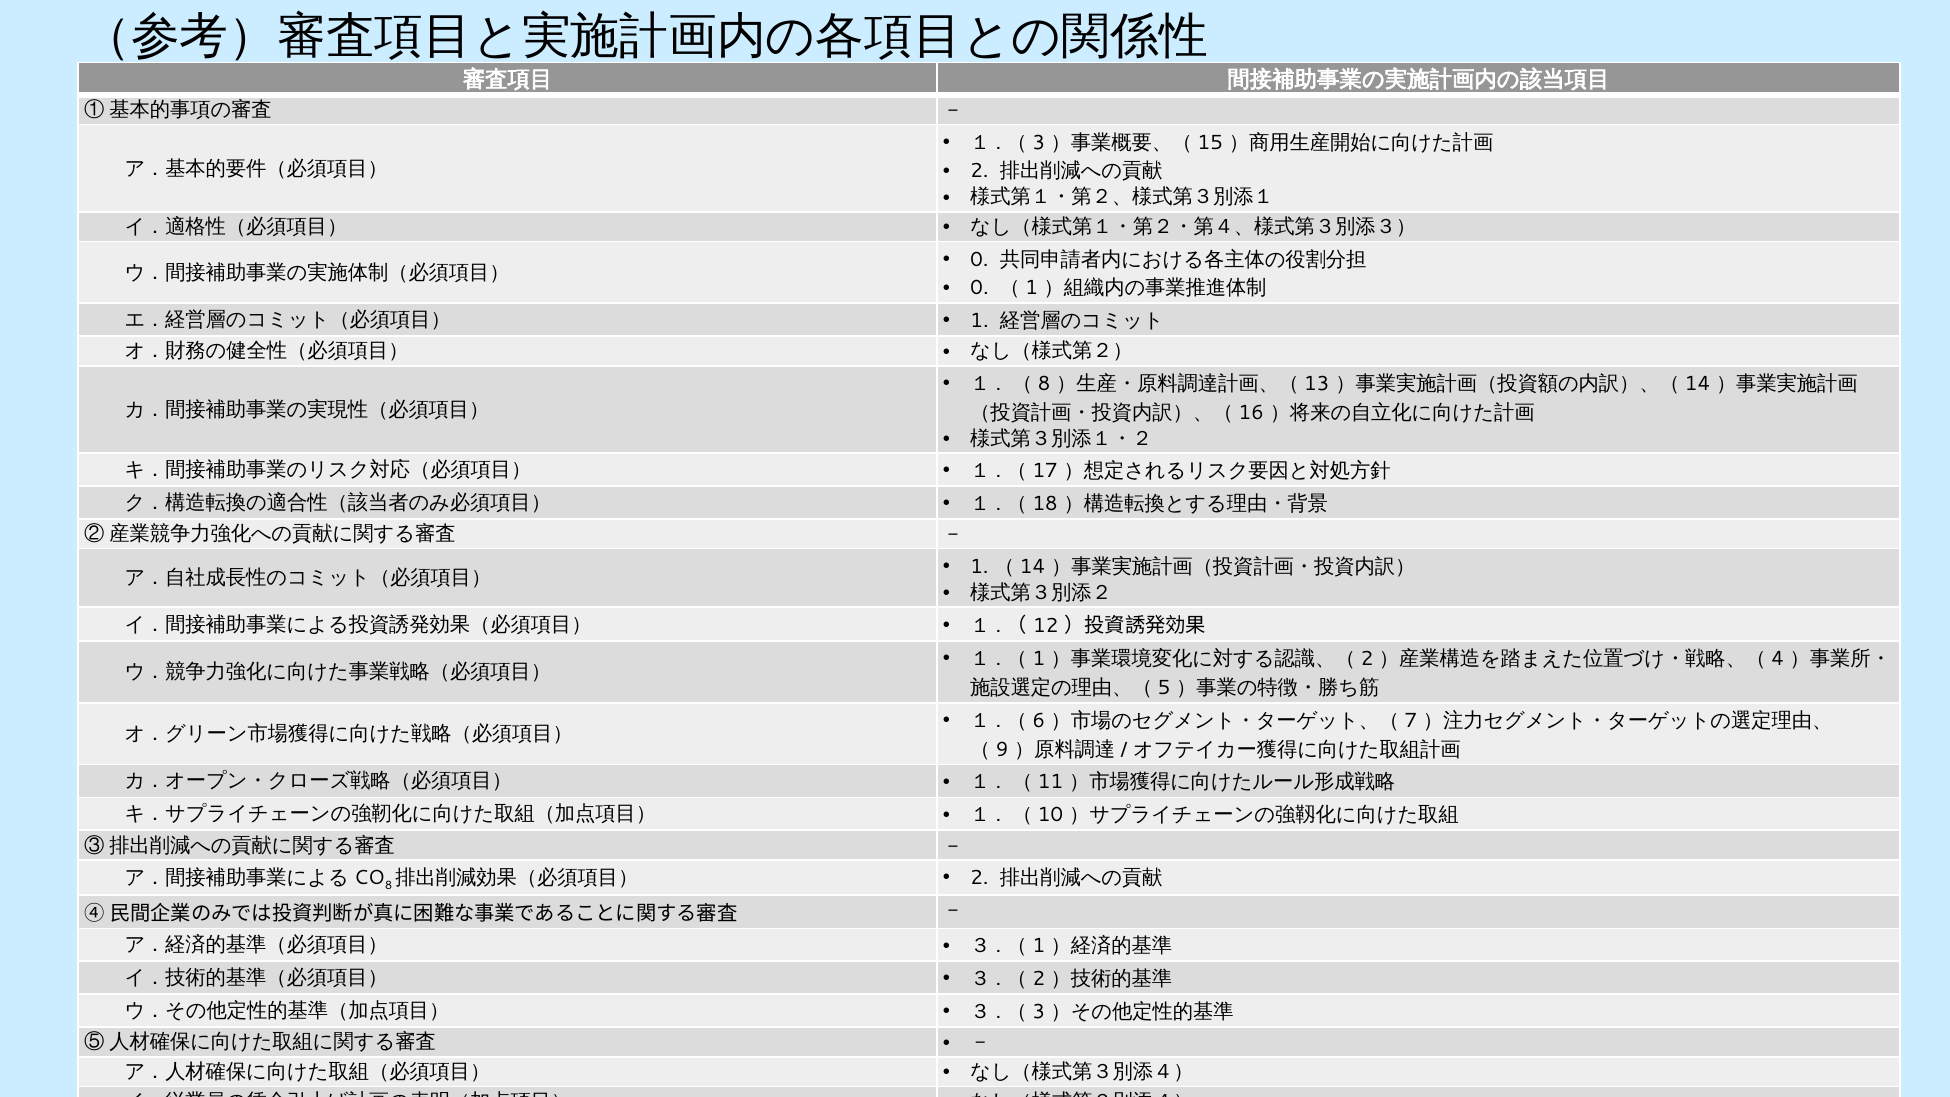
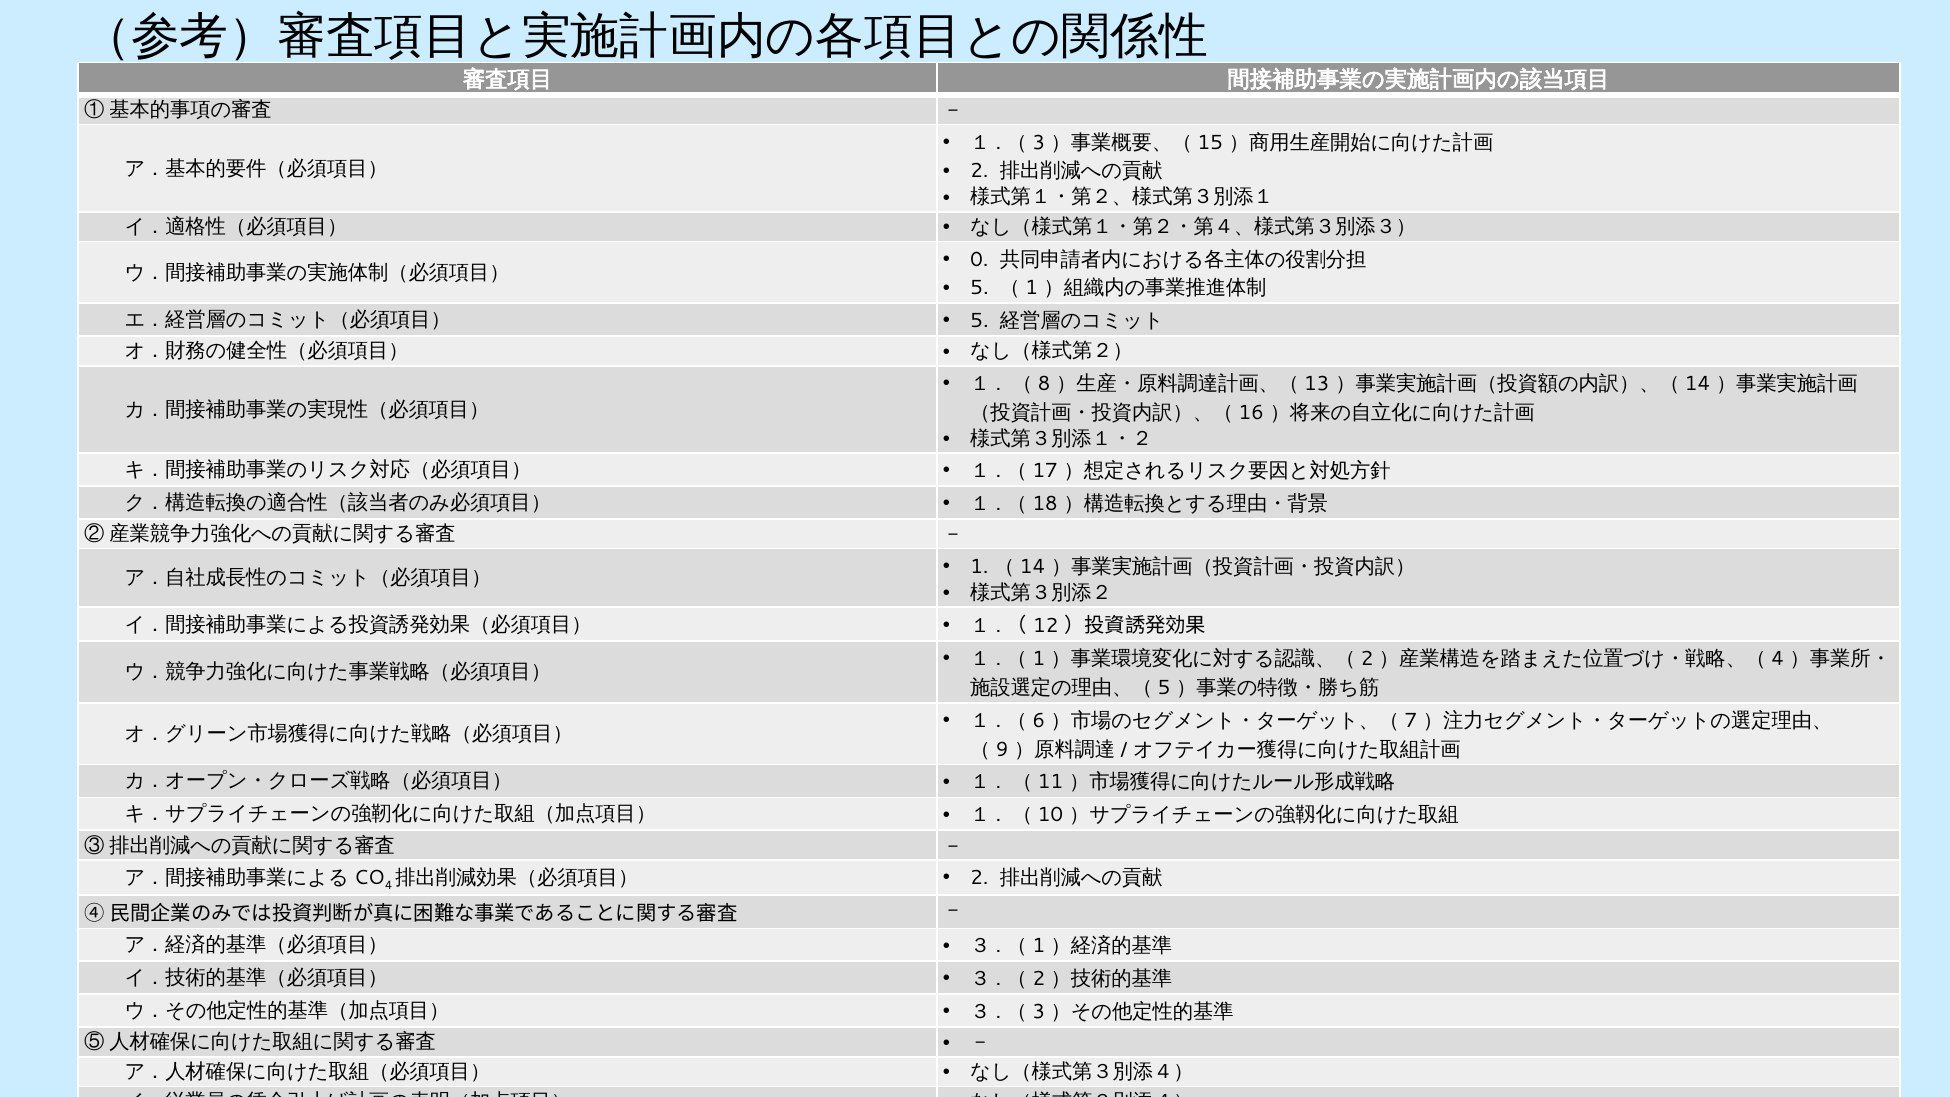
0 at (979, 288): 0 -> 5
1 at (979, 321): 1 -> 5
8 at (389, 886): 8 -> 4
